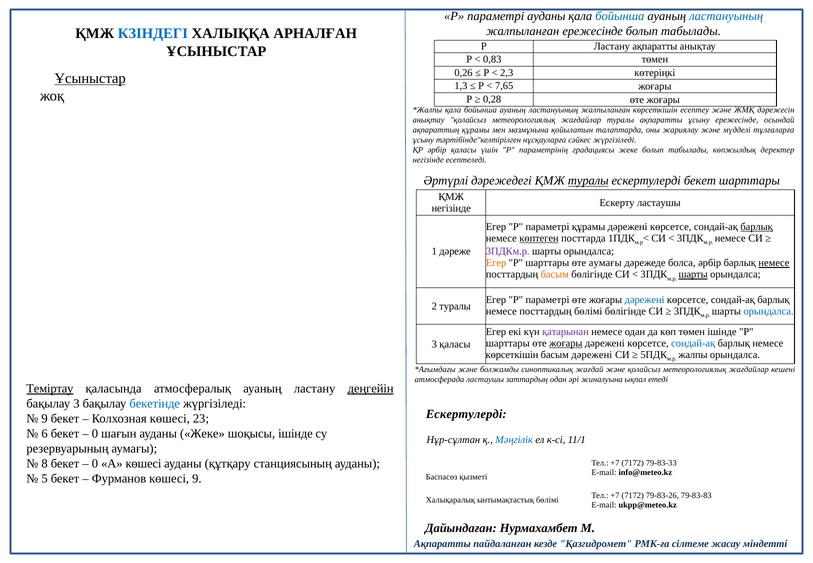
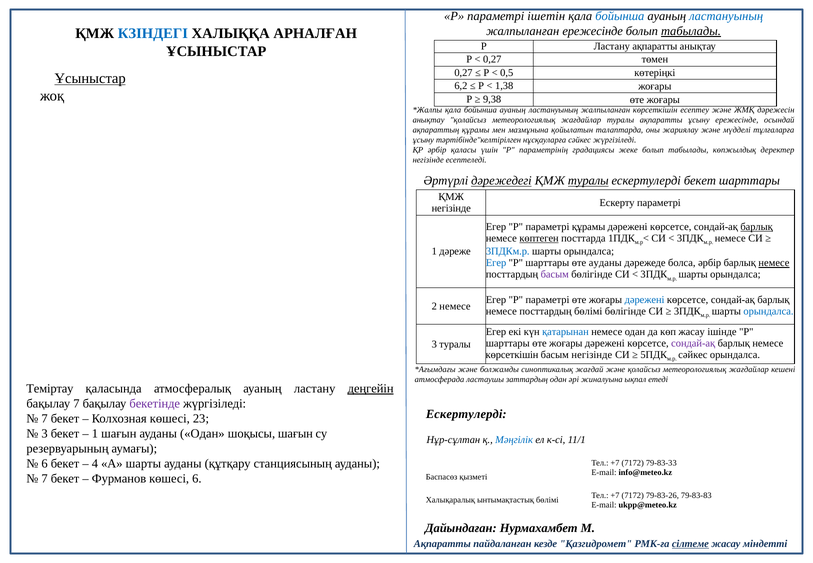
параметрі ауданы: ауданы -> ішетін
табылады at (691, 31) underline: none -> present
0,83 at (492, 59): 0,83 -> 0,27
0,26 at (464, 73): 0,26 -> 0,27
2,3: 2,3 -> 0,5
1,3: 1,3 -> 6,2
7,65: 7,65 -> 1,38
0,28: 0,28 -> 9,38
дәрежедегі underline: none -> present
Ескерту ластаушы: ластаушы -> параметрі
3ПДКм.р colour: purple -> blue
Егер at (496, 263) colour: orange -> blue
өте аумағы: аумағы -> ауданы
басым at (555, 274) colour: orange -> purple
шарты at (693, 274) underline: present -> none
2 туралы: туралы -> немесе
қатарынан colour: purple -> blue
көп төмен: төмен -> жасау
жоғары at (566, 343) underline: present -> none
сондай-ақ at (693, 343) colour: blue -> purple
3 қаласы: қаласы -> туралы
басым дәрежені: дәрежені -> негізінде
жалпы at (693, 355): жалпы -> сәйкес
Теміртау underline: present -> none
бақылау 3: 3 -> 7
бекетінде colour: blue -> purple
9 at (45, 419): 9 -> 7
6 at (45, 434): 6 -> 3
0 at (95, 434): 0 -> 1
ауданы Жеке: Жеке -> Одан
шоқысы ішінде: ішінде -> шағын
8 at (45, 464): 8 -> 6
0 at (95, 464): 0 -> 4
А көшесі: көшесі -> шарты
5 at (45, 479): 5 -> 7
көшесі 9: 9 -> 6
сілтеме underline: none -> present
